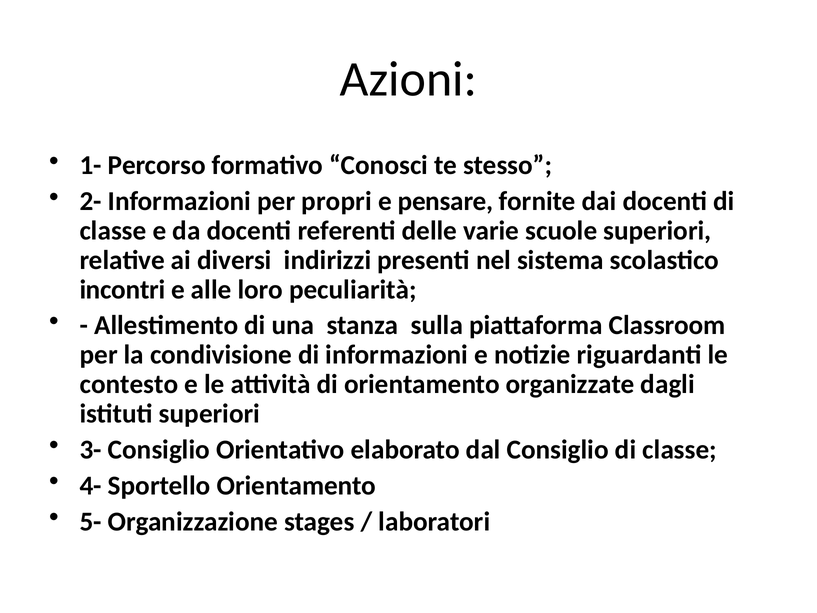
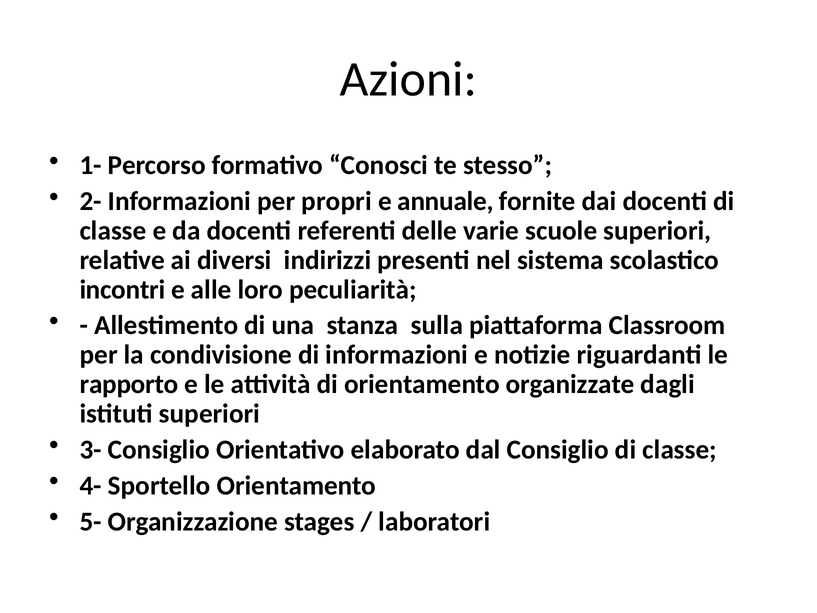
pensare: pensare -> annuale
contesto: contesto -> rapporto
